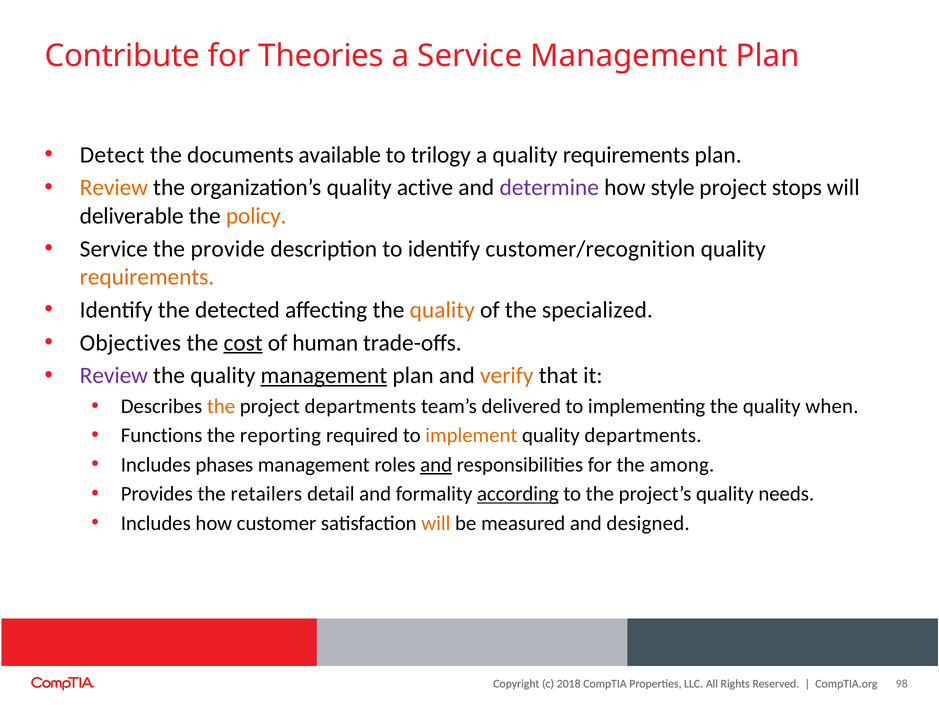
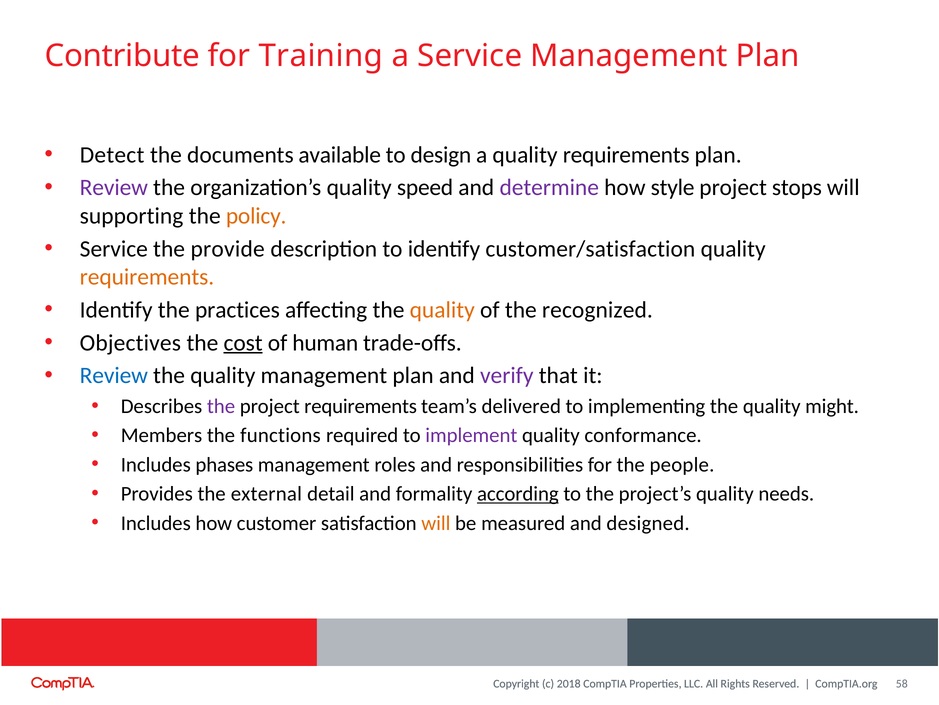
Theories: Theories -> Training
trilogy: trilogy -> design
Review at (114, 188) colour: orange -> purple
active: active -> speed
deliverable: deliverable -> supporting
customer/recognition: customer/recognition -> customer/satisfaction
detected: detected -> practices
specialized: specialized -> recognized
Review at (114, 375) colour: purple -> blue
management at (324, 375) underline: present -> none
verify colour: orange -> purple
the at (221, 406) colour: orange -> purple
project departments: departments -> requirements
when: when -> might
Functions: Functions -> Members
reporting: reporting -> functions
implement colour: orange -> purple
quality departments: departments -> conformance
and at (436, 464) underline: present -> none
among: among -> people
retailers: retailers -> external
98: 98 -> 58
